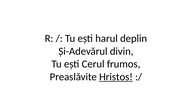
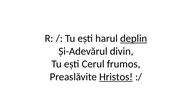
deplin underline: none -> present
